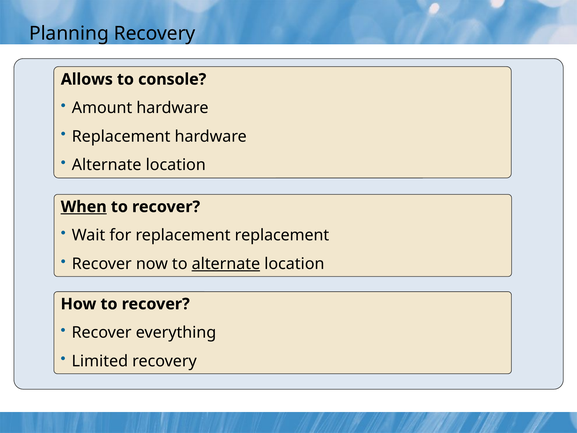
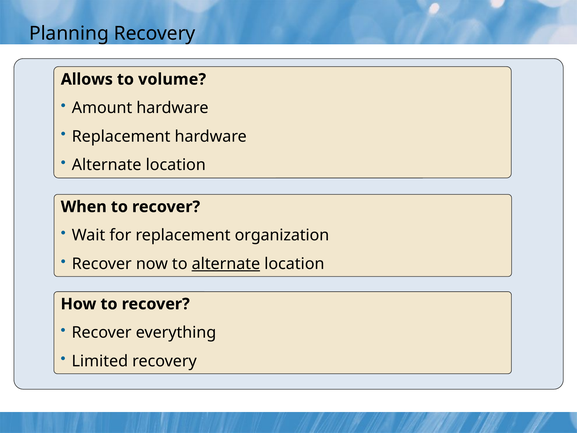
console: console -> volume
When underline: present -> none
replacement replacement: replacement -> organization
